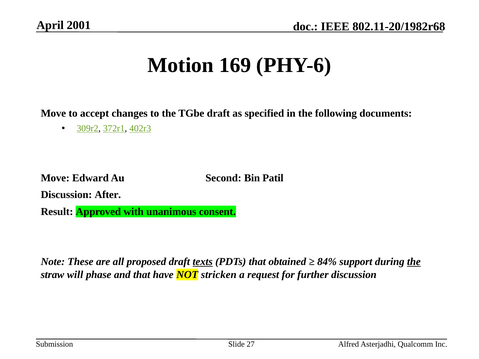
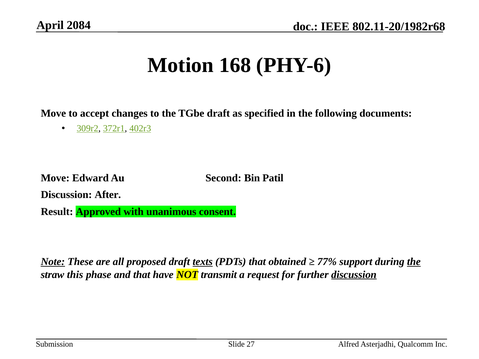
2001: 2001 -> 2084
169: 169 -> 168
Note underline: none -> present
84%: 84% -> 77%
will: will -> this
stricken: stricken -> transmit
discussion at (354, 275) underline: none -> present
